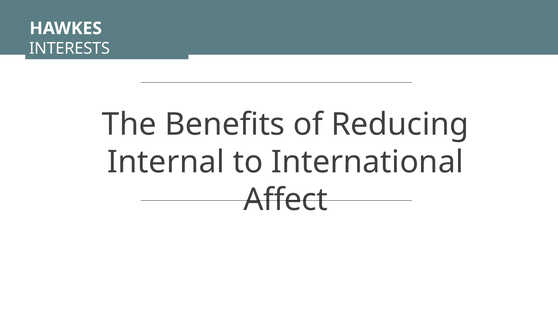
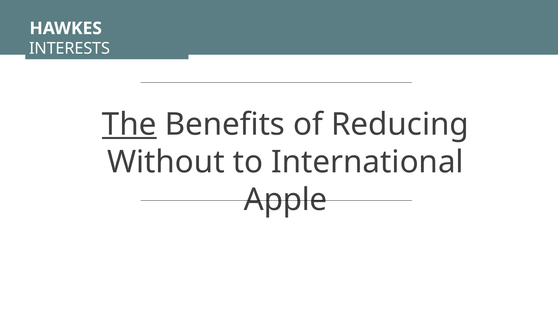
The underline: none -> present
Internal: Internal -> Without
Affect: Affect -> Apple
